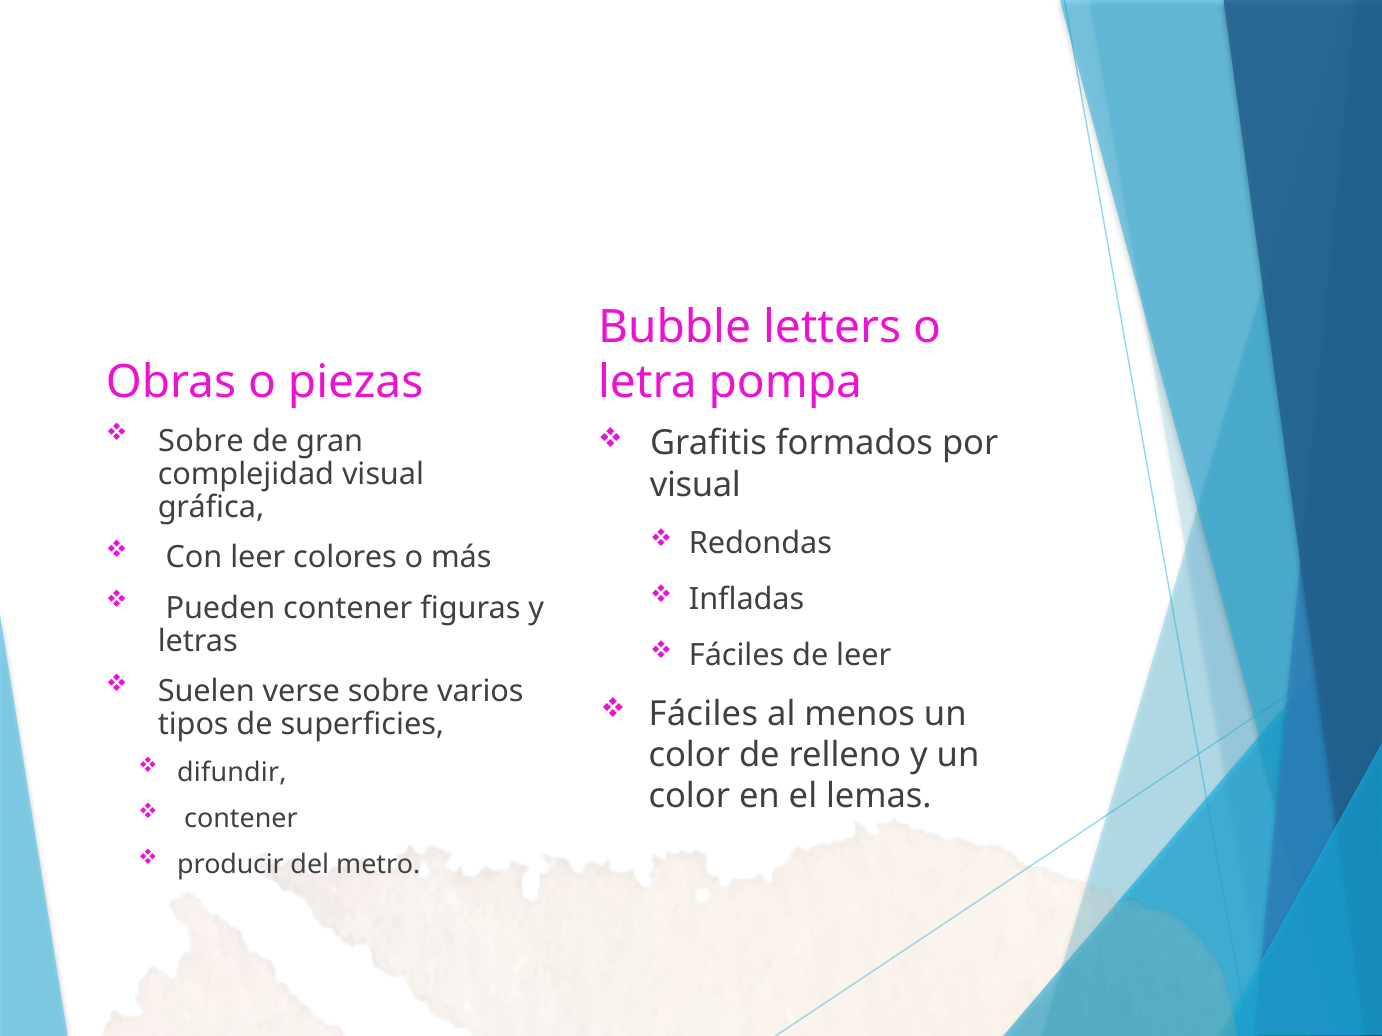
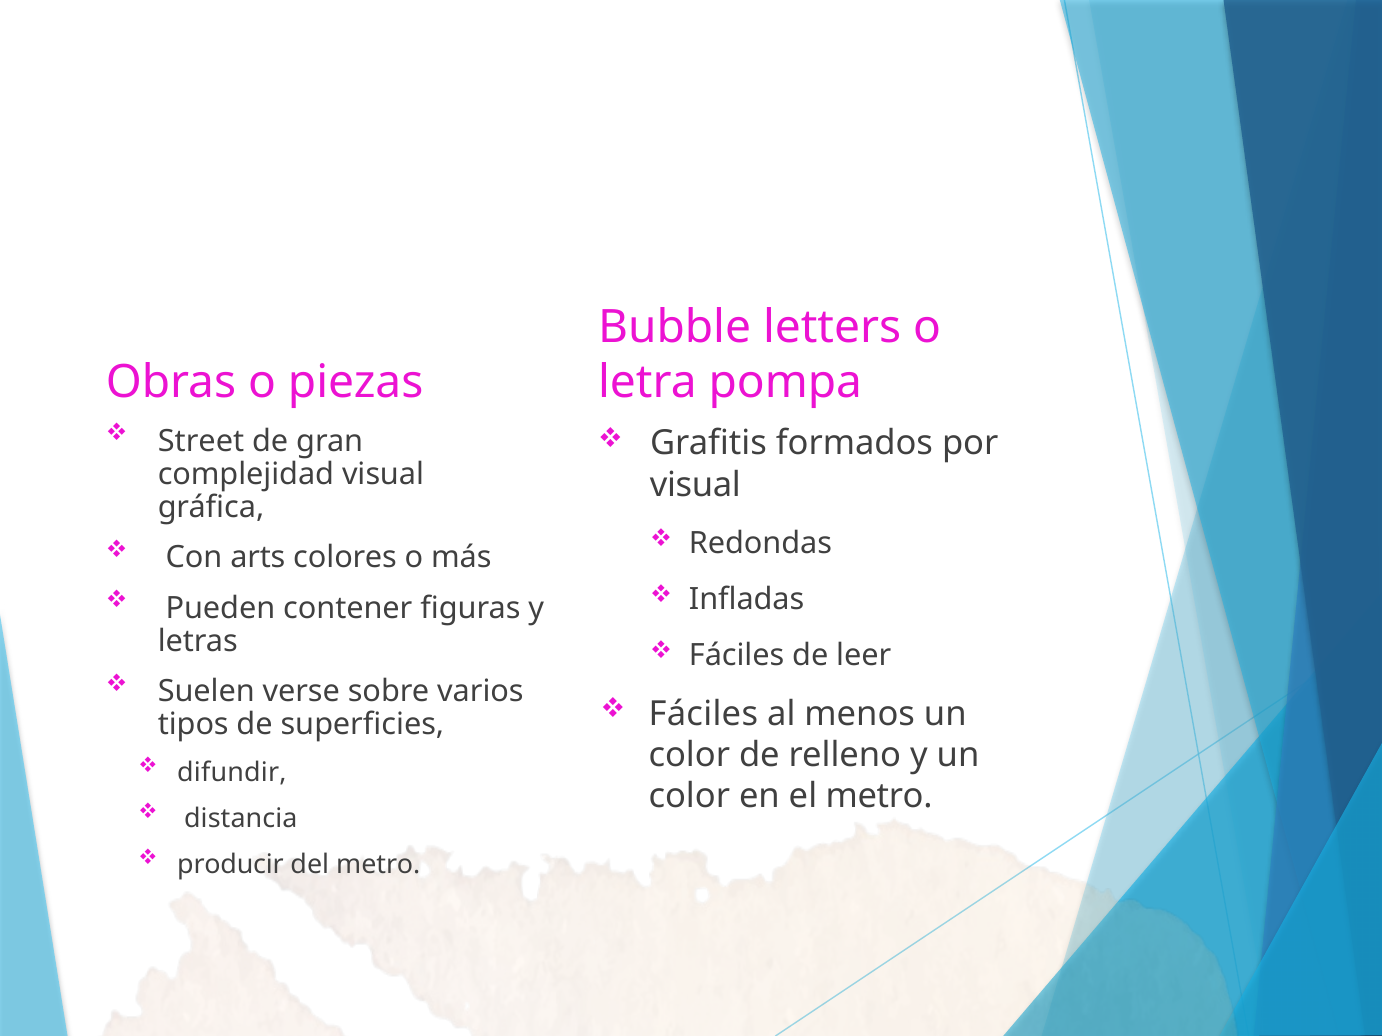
Sobre at (201, 441): Sobre -> Street
Con leer: leer -> arts
el lemas: lemas -> metro
contener at (241, 819): contener -> distancia
